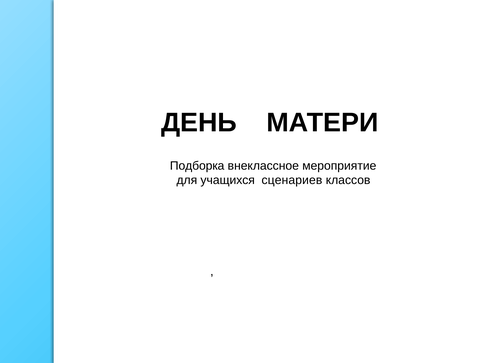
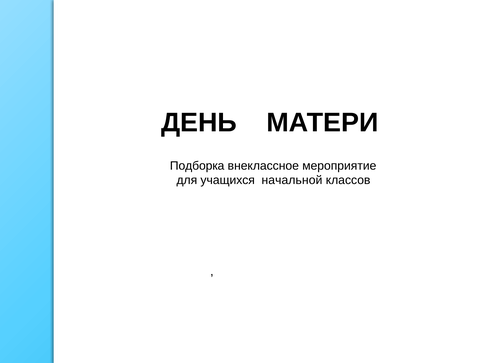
сценариев: сценариев -> начальной
